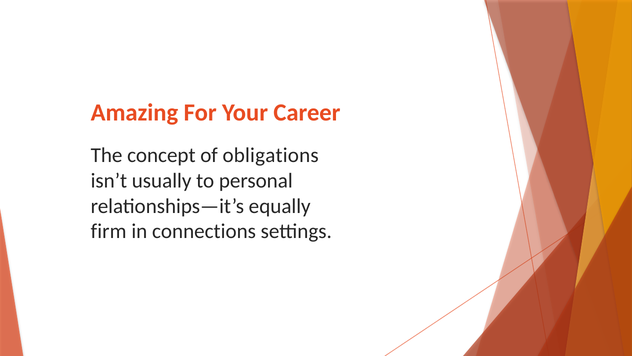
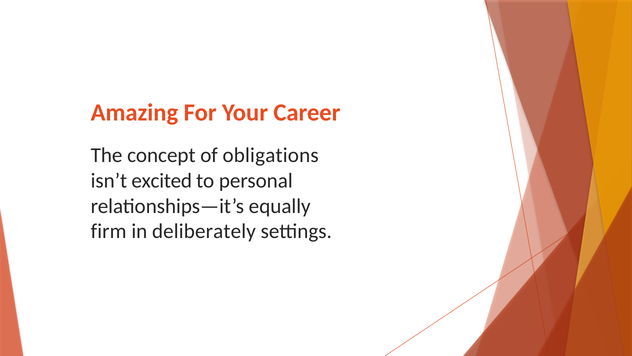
usually: usually -> excited
connections: connections -> deliberately
